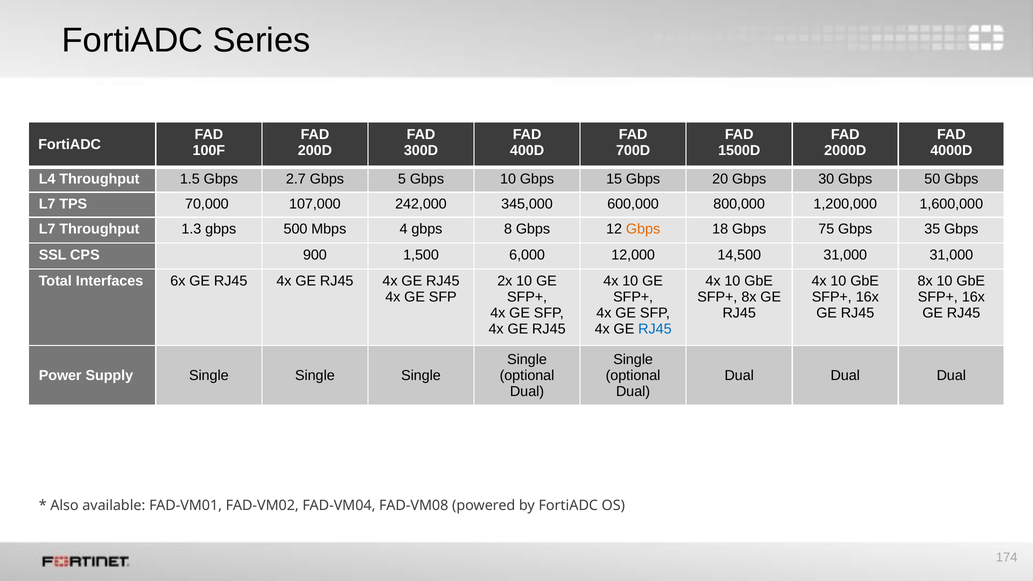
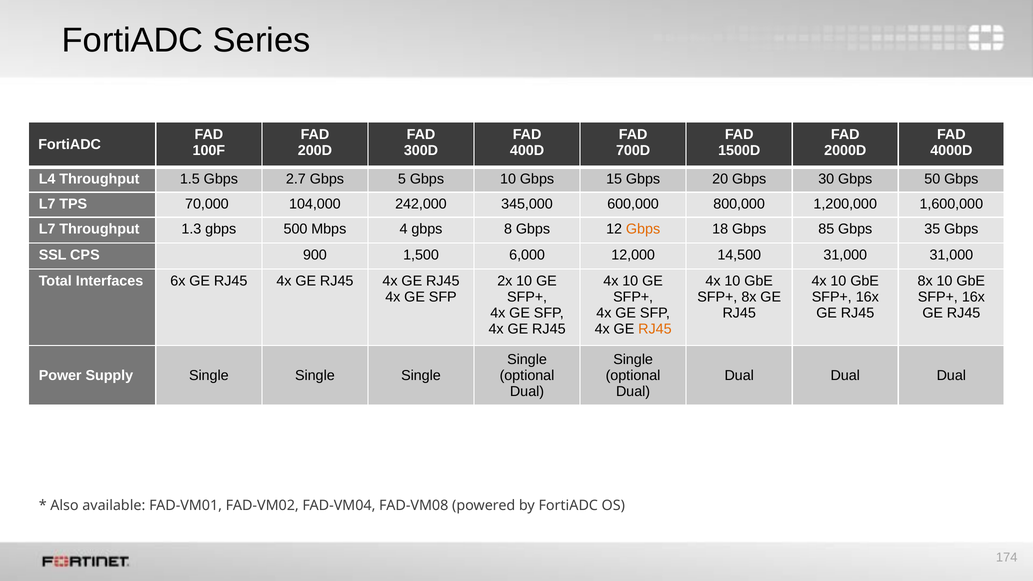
107,000: 107,000 -> 104,000
75: 75 -> 85
RJ45 at (655, 329) colour: blue -> orange
